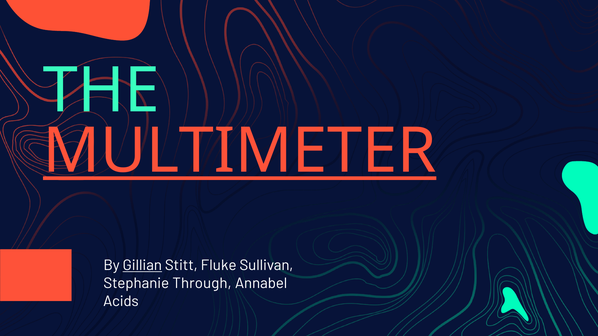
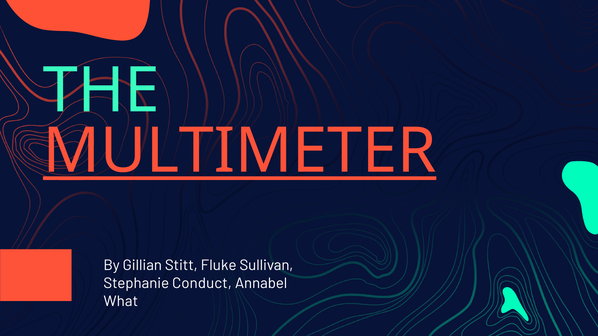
Gillian underline: present -> none
Through: Through -> Conduct
Acids: Acids -> What
